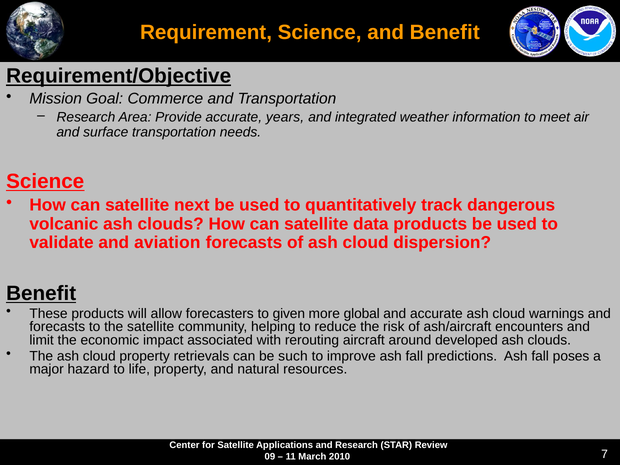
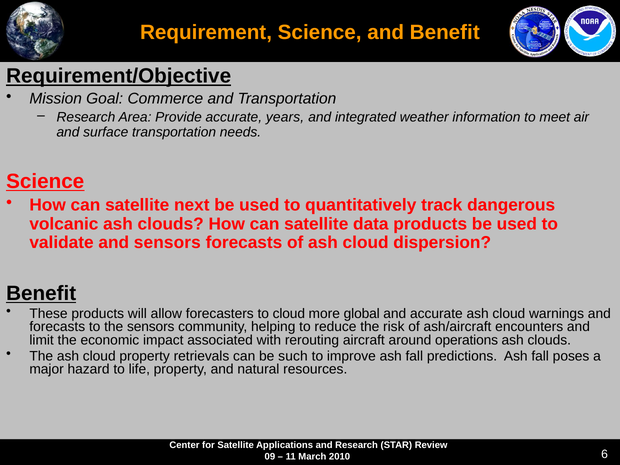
and aviation: aviation -> sensors
to given: given -> cloud
the satellite: satellite -> sensors
developed: developed -> operations
7: 7 -> 6
